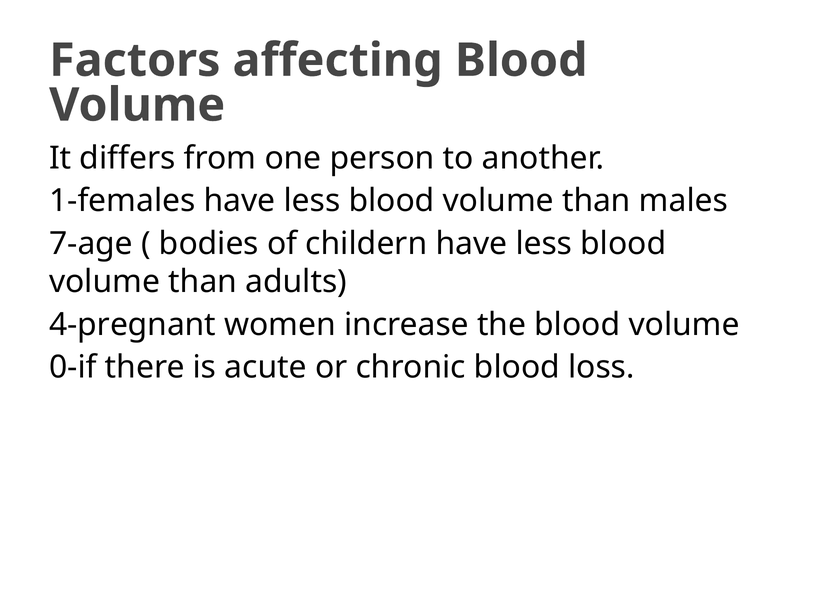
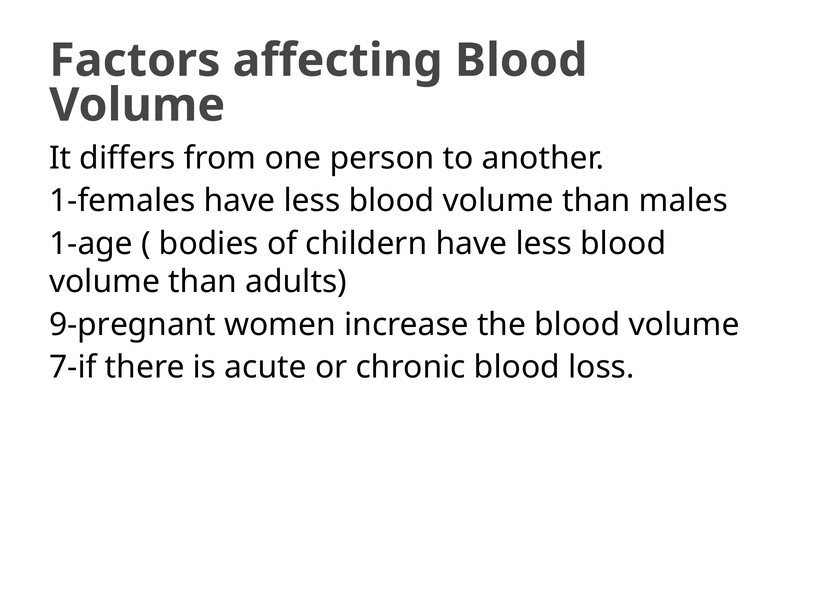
7-age: 7-age -> 1-age
4-pregnant: 4-pregnant -> 9-pregnant
0-if: 0-if -> 7-if
